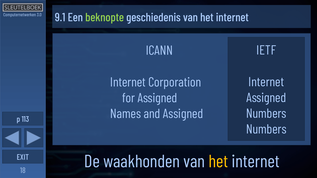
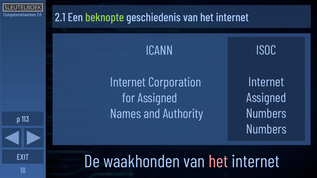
9.1: 9.1 -> 2.1
IETF: IETF -> ISOC
and Assigned: Assigned -> Authority
het at (218, 162) colour: yellow -> pink
